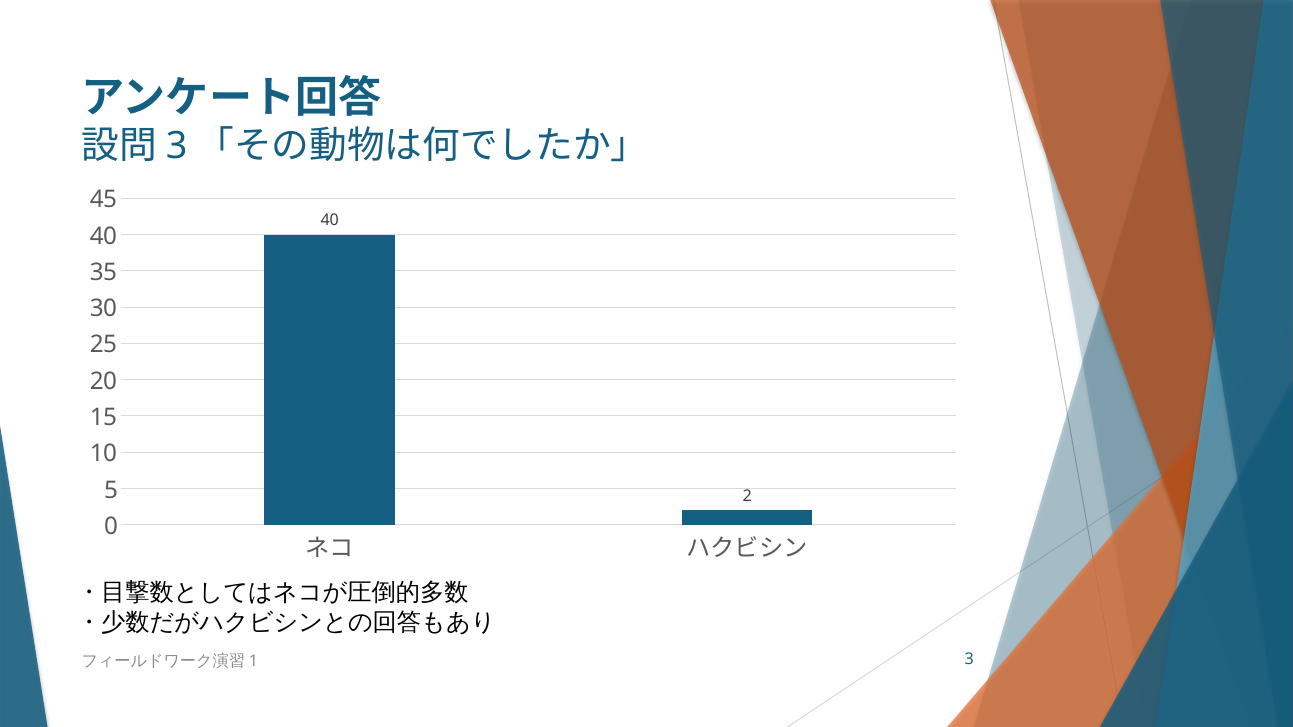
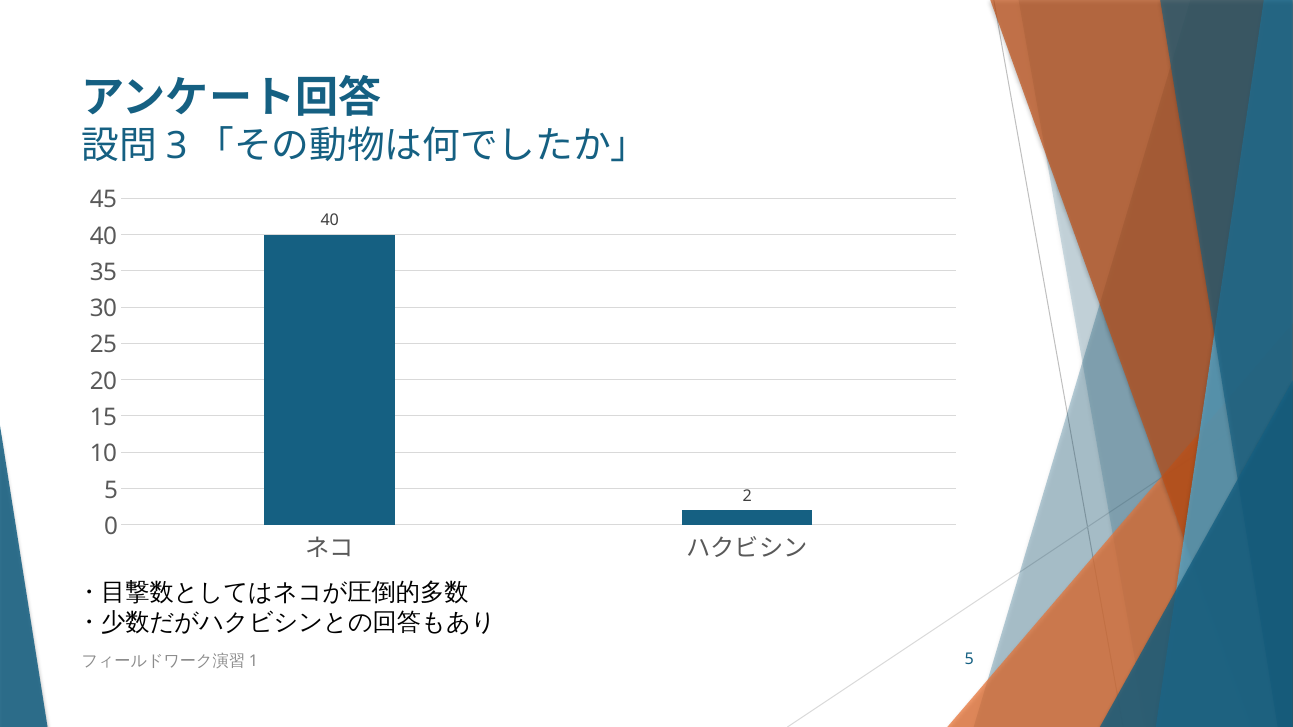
3 at (969, 660): 3 -> 5
